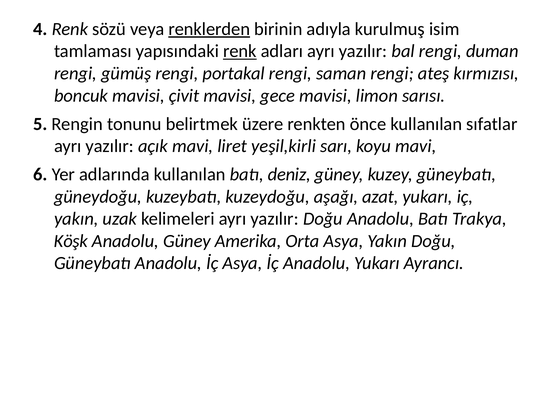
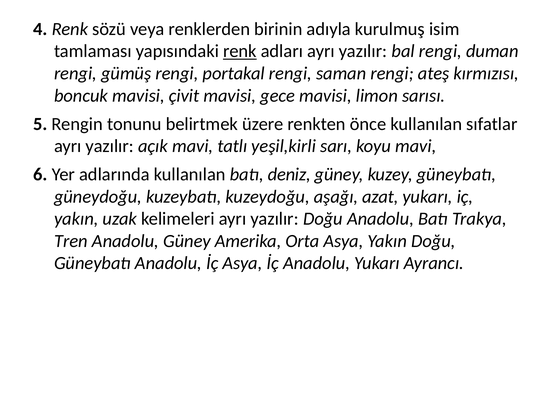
renklerden underline: present -> none
liret: liret -> tatlı
Köşk: Köşk -> Tren
